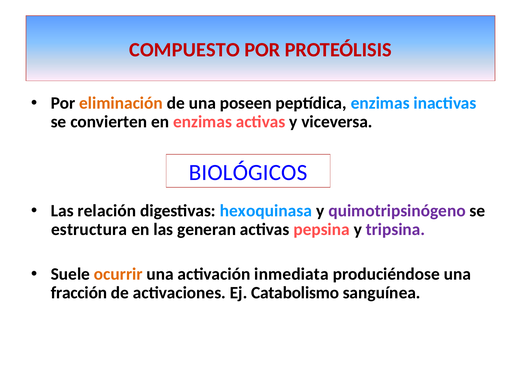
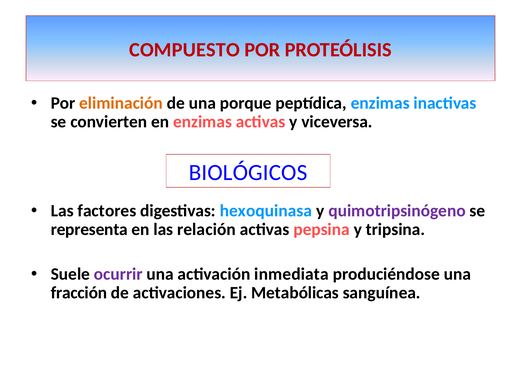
poseen: poseen -> porque
relación: relación -> factores
estructura: estructura -> representa
generan: generan -> relación
tripsina colour: purple -> black
ocurrir colour: orange -> purple
Catabolismo: Catabolismo -> Metabólicas
